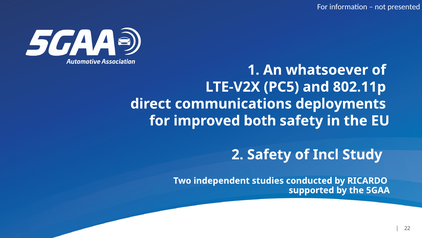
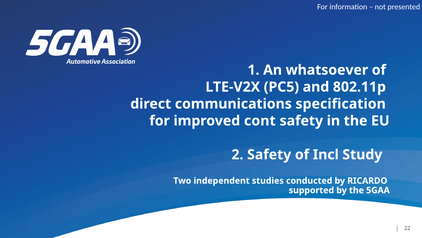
deployments: deployments -> specification
both: both -> cont
